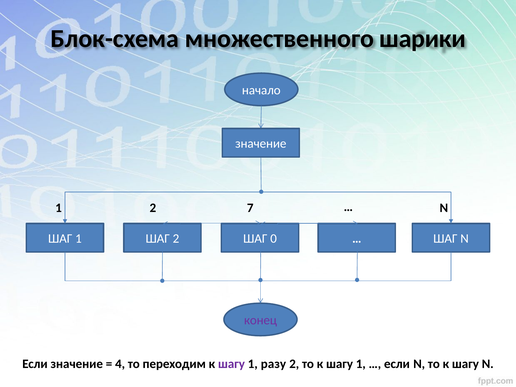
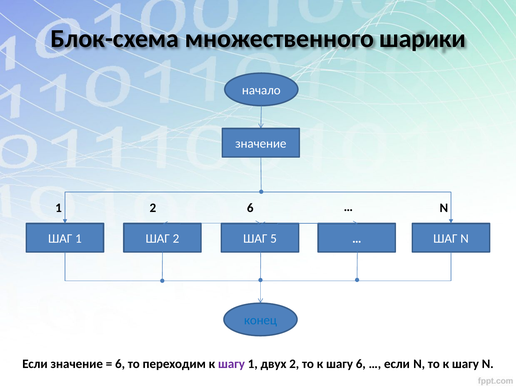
2 7: 7 -> 6
0: 0 -> 5
конец colour: purple -> blue
4 at (120, 364): 4 -> 6
разу: разу -> двух
то к шагу 1: 1 -> 6
